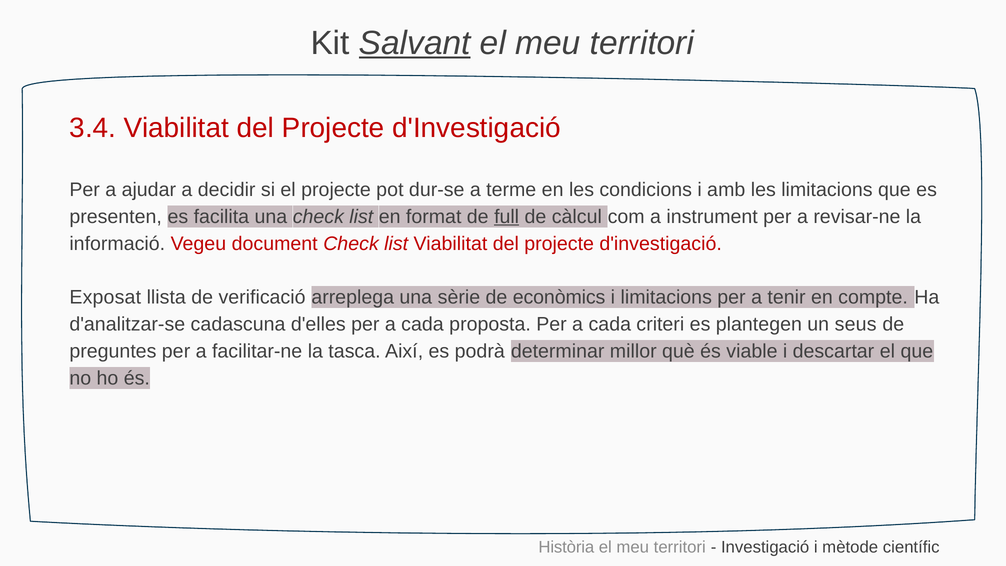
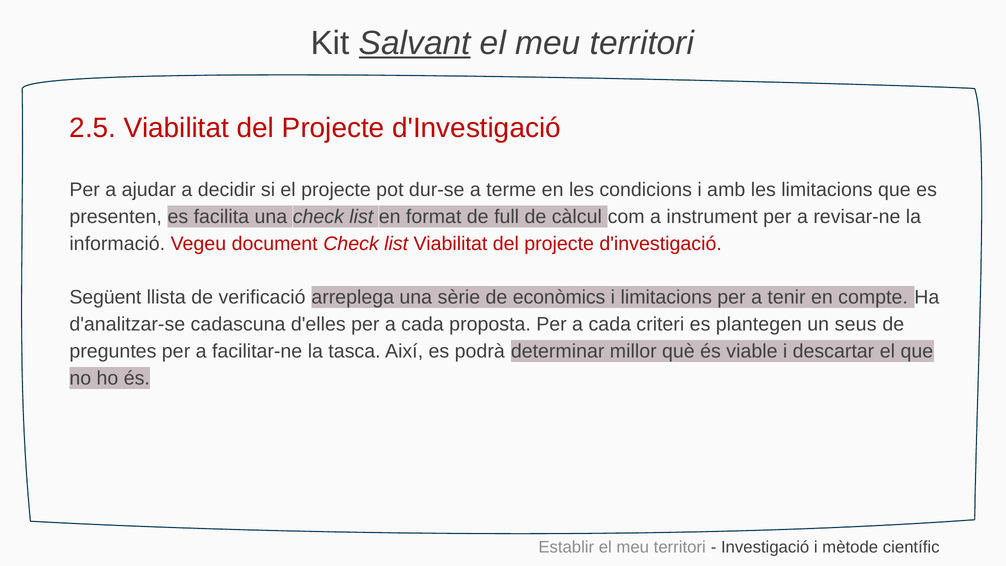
3.4: 3.4 -> 2.5
full underline: present -> none
Exposat: Exposat -> Següent
Història: Història -> Establir
